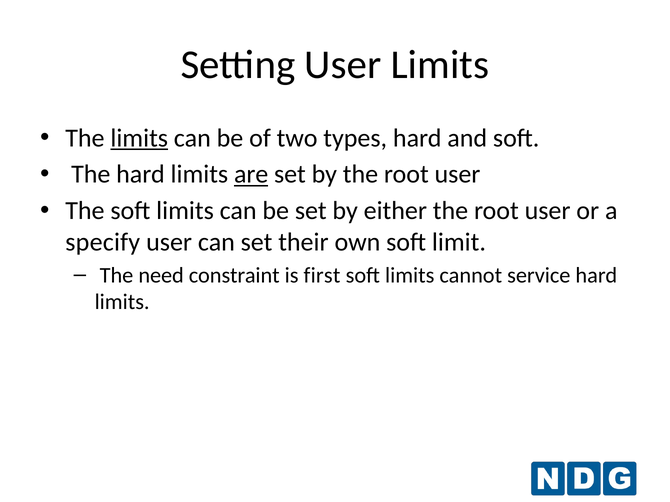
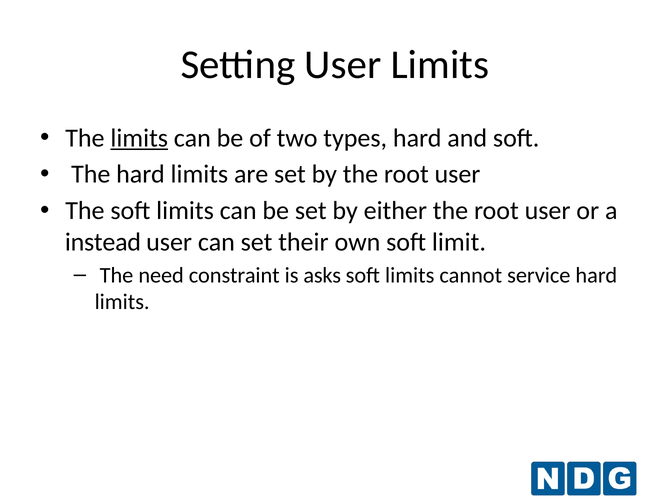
are underline: present -> none
specify: specify -> instead
first: first -> asks
